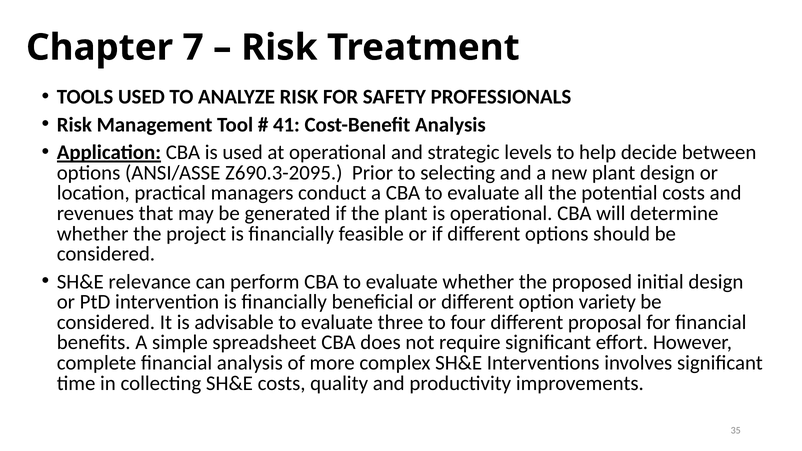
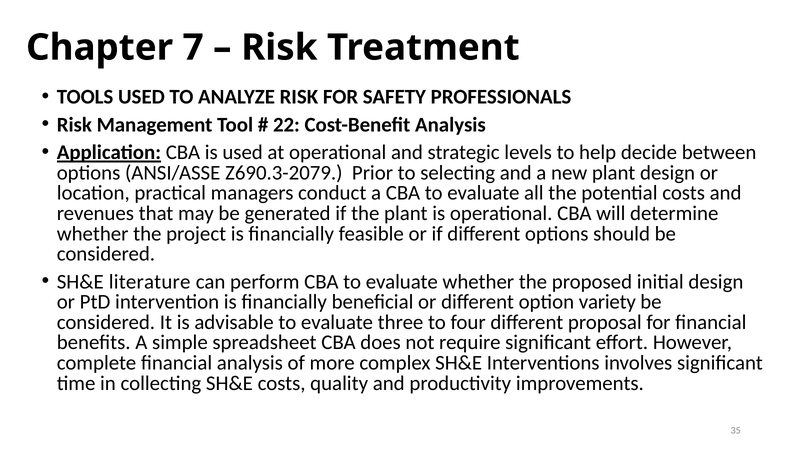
41: 41 -> 22
Z690.3-2095: Z690.3-2095 -> Z690.3-2079
relevance: relevance -> literature
